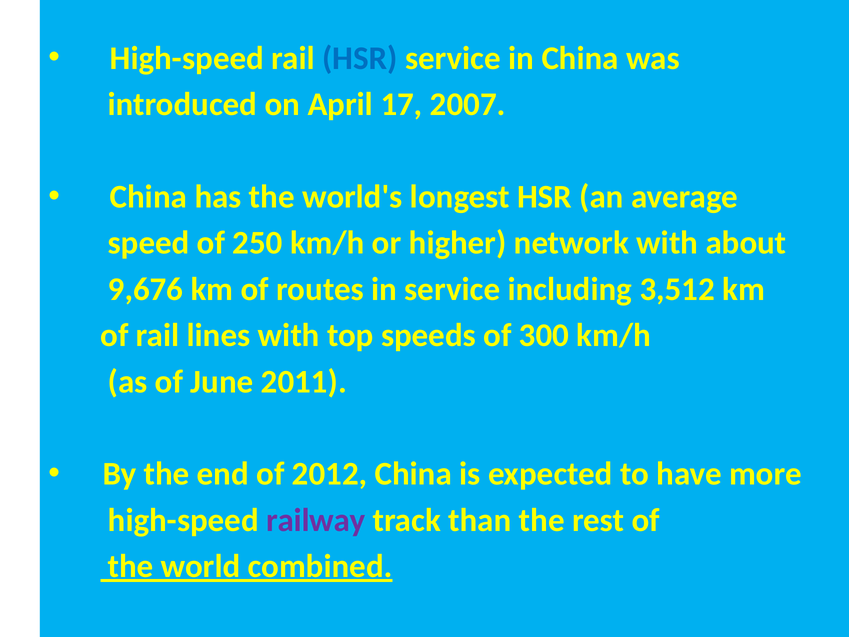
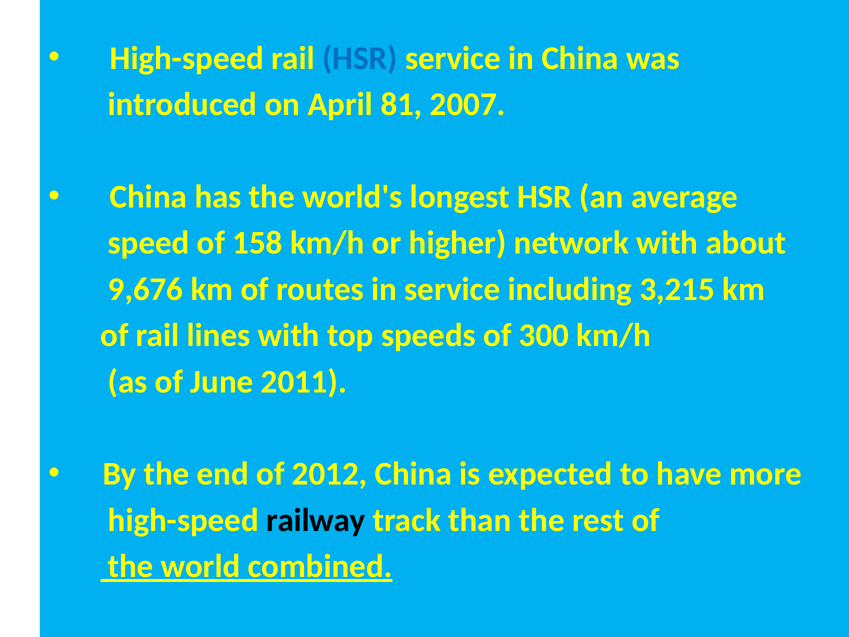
17: 17 -> 81
250: 250 -> 158
3,512: 3,512 -> 3,215
railway colour: purple -> black
